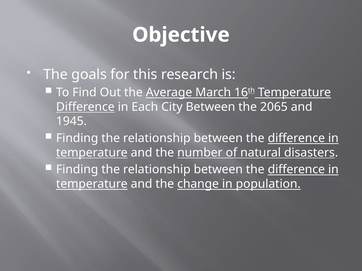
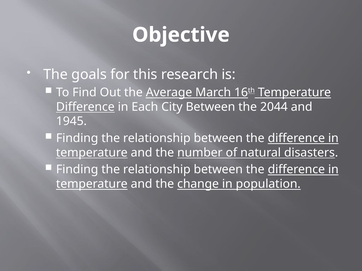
2065: 2065 -> 2044
